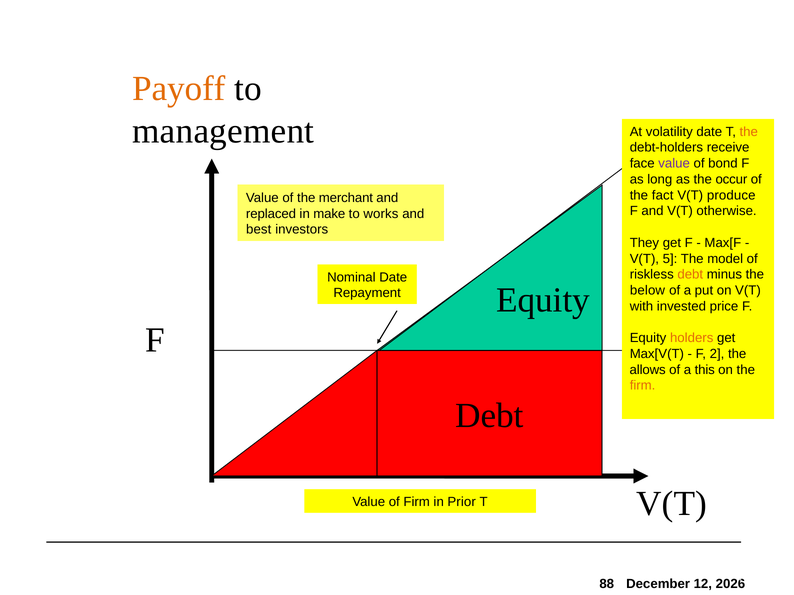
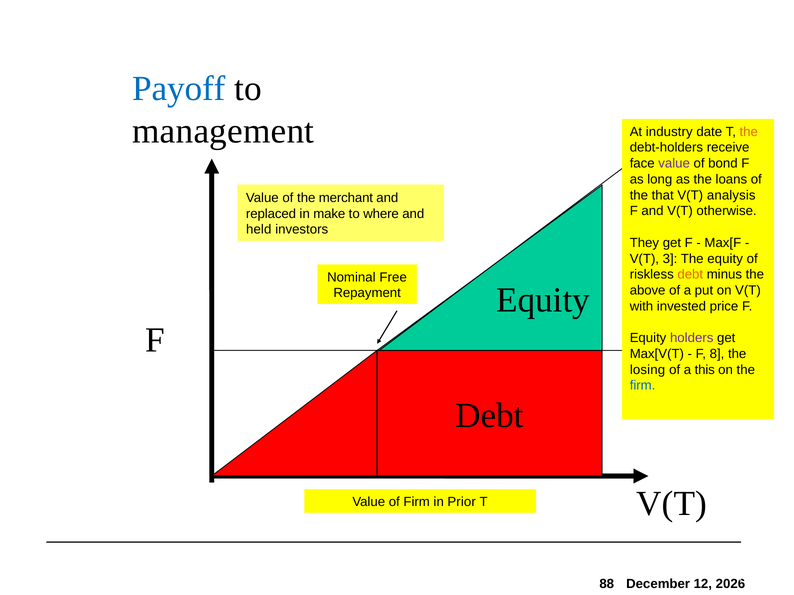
Payoff colour: orange -> blue
volatility: volatility -> industry
occur: occur -> loans
fact: fact -> that
produce: produce -> analysis
works: works -> where
best: best -> held
5: 5 -> 3
The model: model -> equity
Nominal Date: Date -> Free
below: below -> above
holders colour: orange -> purple
2: 2 -> 8
allows: allows -> losing
firm at (643, 386) colour: orange -> blue
